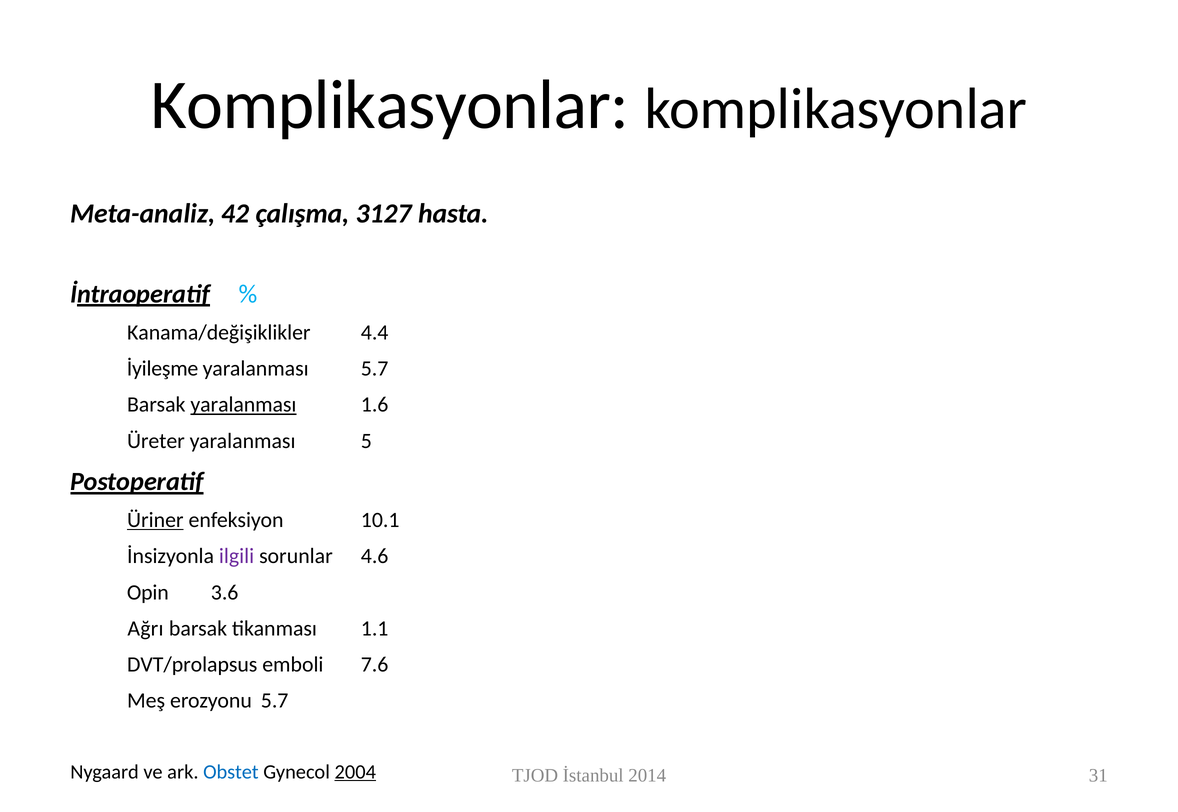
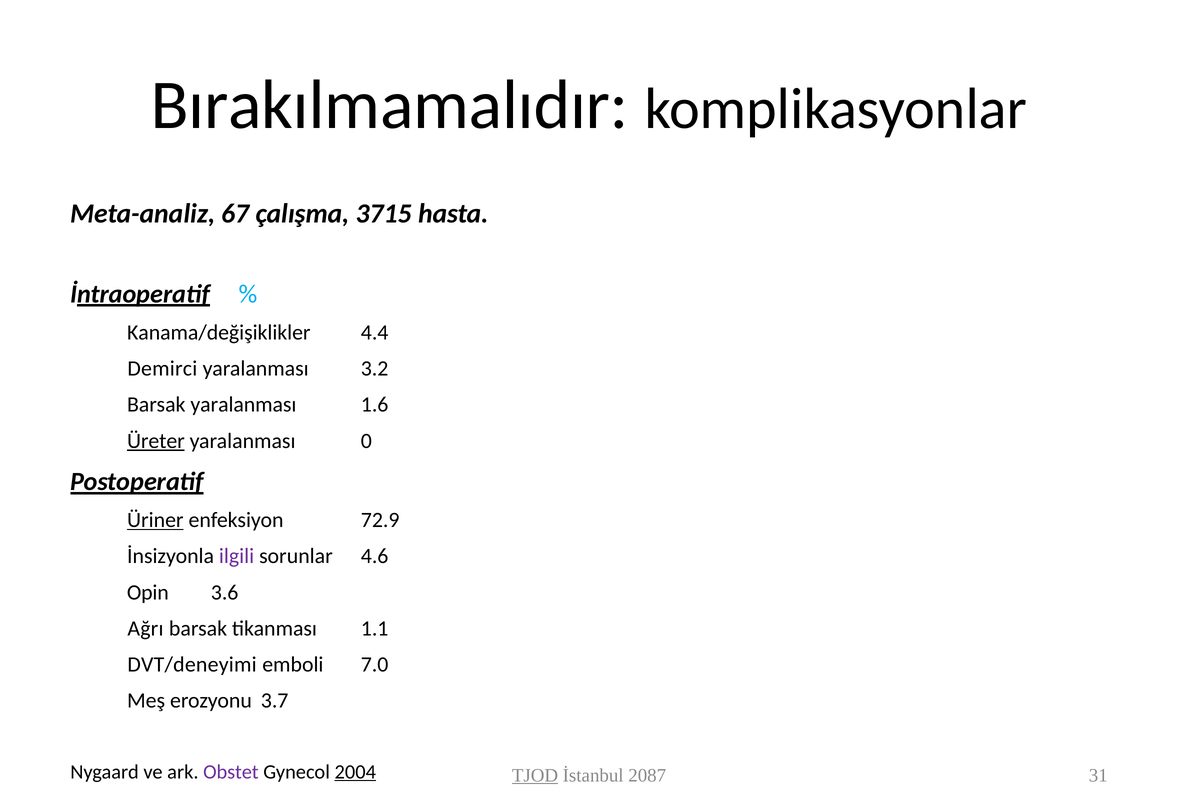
Komplikasyonlar at (390, 105): Komplikasyonlar -> Bırakılmamalıdır
42: 42 -> 67
3127: 3127 -> 3715
İyileşme: İyileşme -> Demirci
yaralanması 5.7: 5.7 -> 3.2
yaralanması at (243, 405) underline: present -> none
Üreter underline: none -> present
5: 5 -> 0
10.1: 10.1 -> 72.9
DVT/prolapsus: DVT/prolapsus -> DVT/deneyimi
7.6: 7.6 -> 7.0
erozyonu 5.7: 5.7 -> 3.7
Obstet colour: blue -> purple
TJOD underline: none -> present
2014: 2014 -> 2087
